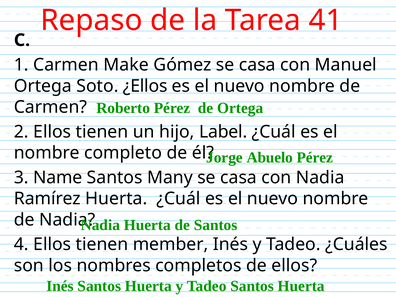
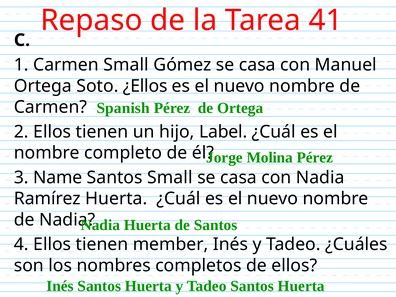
Carmen Make: Make -> Small
Roberto: Roberto -> Spanish
Abuelo: Abuelo -> Molina
Santos Many: Many -> Small
